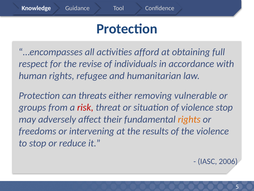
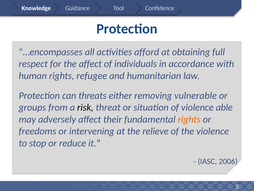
the revise: revise -> affect
risk colour: red -> black
violence stop: stop -> able
results: results -> relieve
